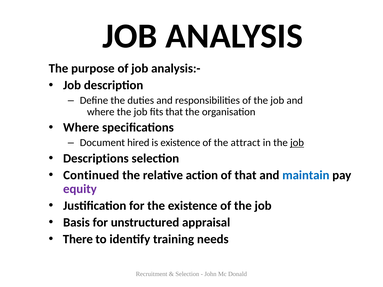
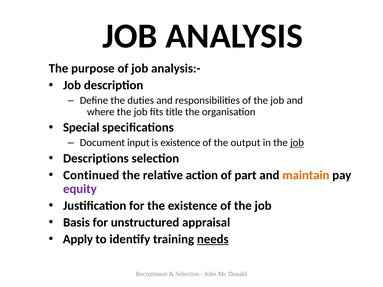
fits that: that -> title
Where at (81, 128): Where -> Special
hired: hired -> input
attract: attract -> output
of that: that -> part
maintain colour: blue -> orange
There: There -> Apply
needs underline: none -> present
